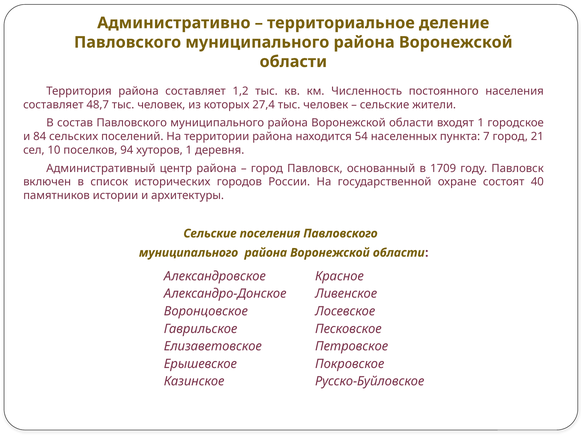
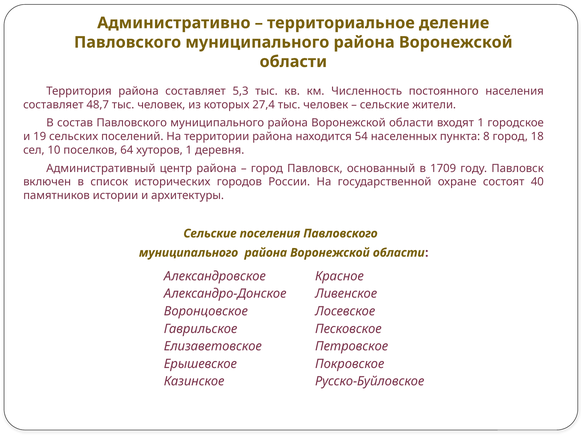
1,2: 1,2 -> 5,3
84: 84 -> 19
7: 7 -> 8
21: 21 -> 18
94: 94 -> 64
